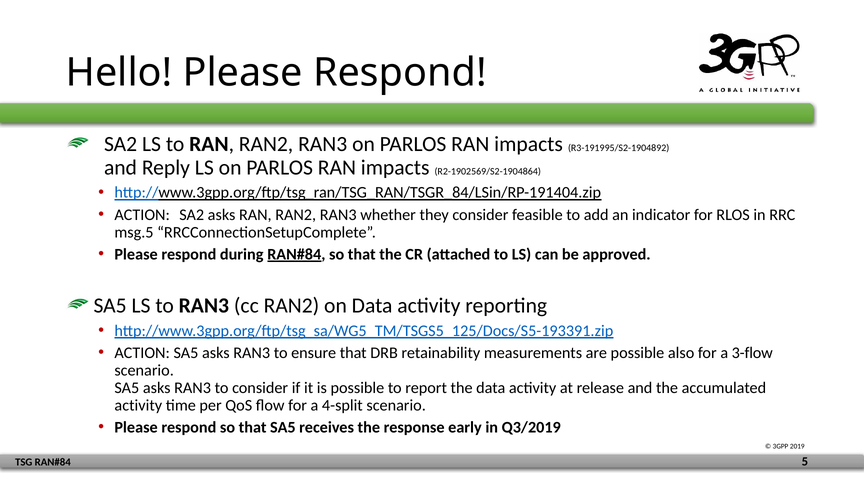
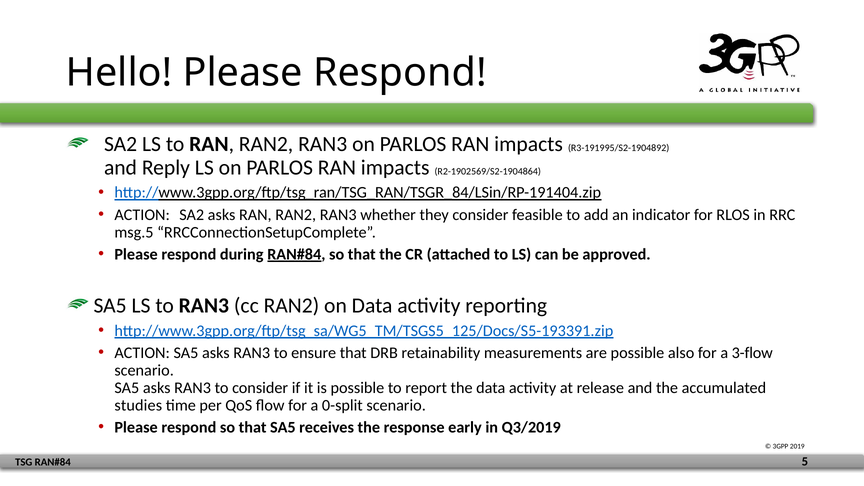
activity at (138, 405): activity -> studies
4-split: 4-split -> 0-split
